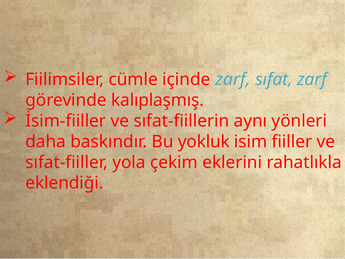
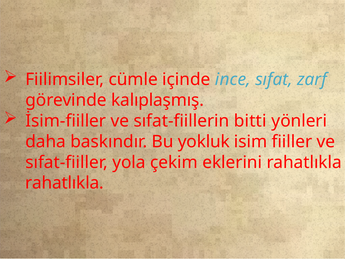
içinde zarf: zarf -> ince
aynı: aynı -> bitti
eklendiği at (64, 183): eklendiği -> rahatlıkla
